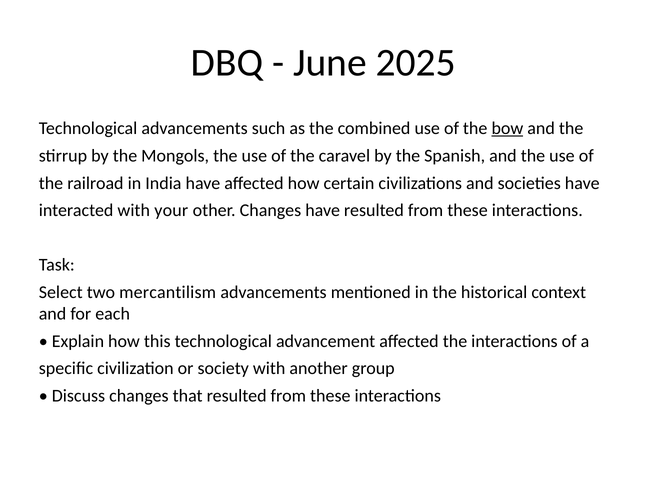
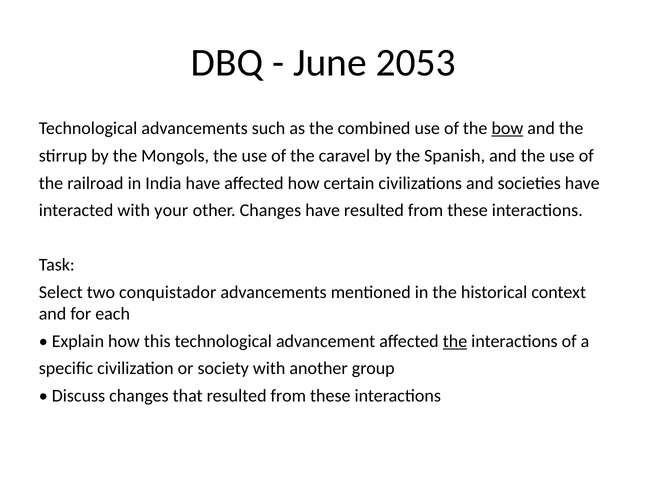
2025: 2025 -> 2053
mercantilism: mercantilism -> conquistador
the at (455, 341) underline: none -> present
